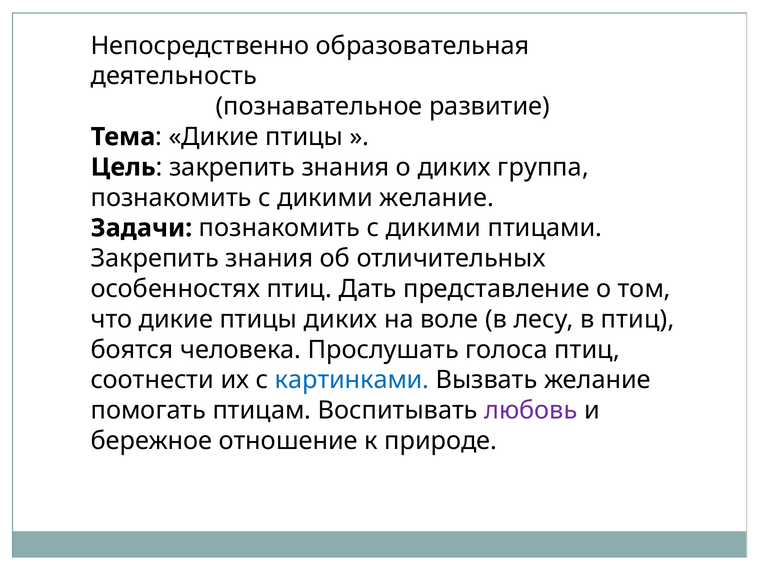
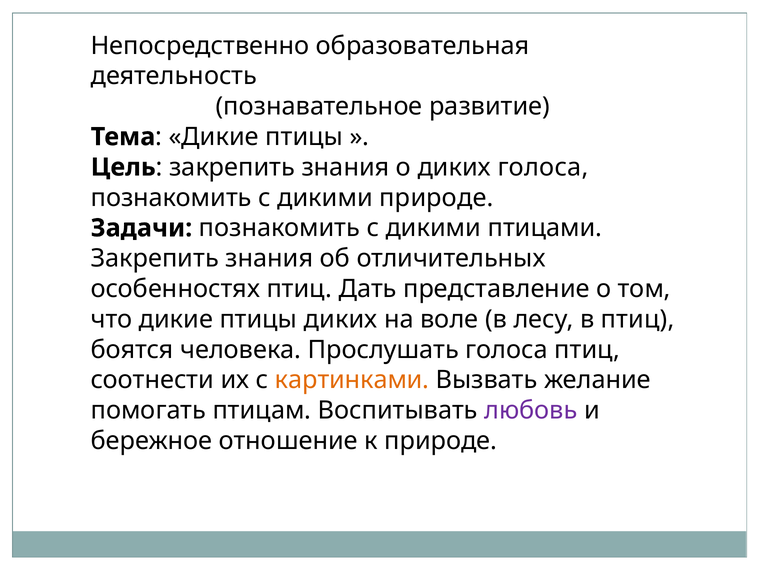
диких группа: группа -> голоса
дикими желание: желание -> природе
картинками colour: blue -> orange
